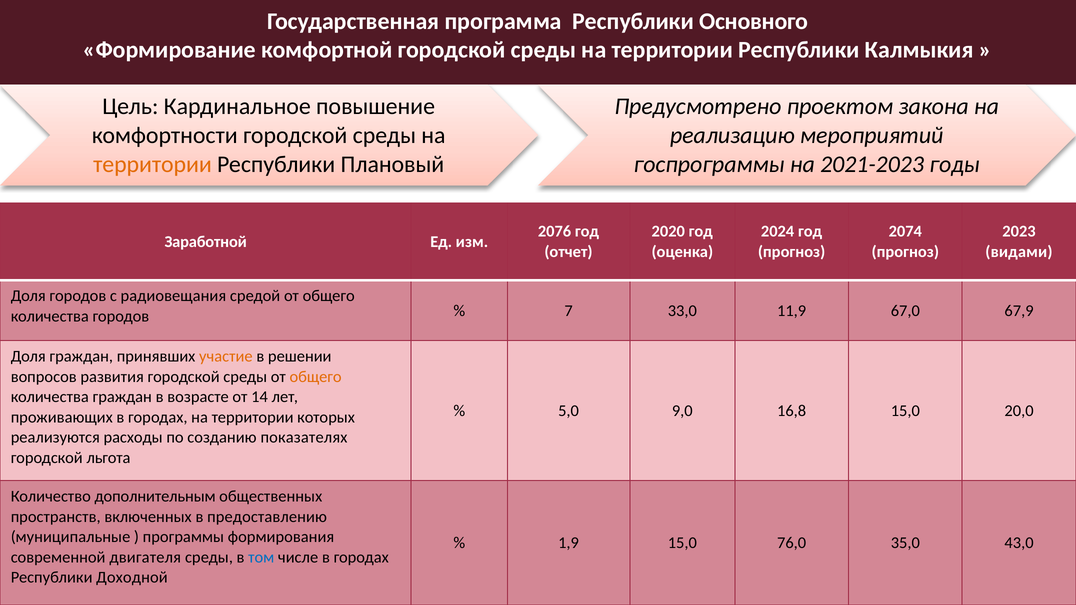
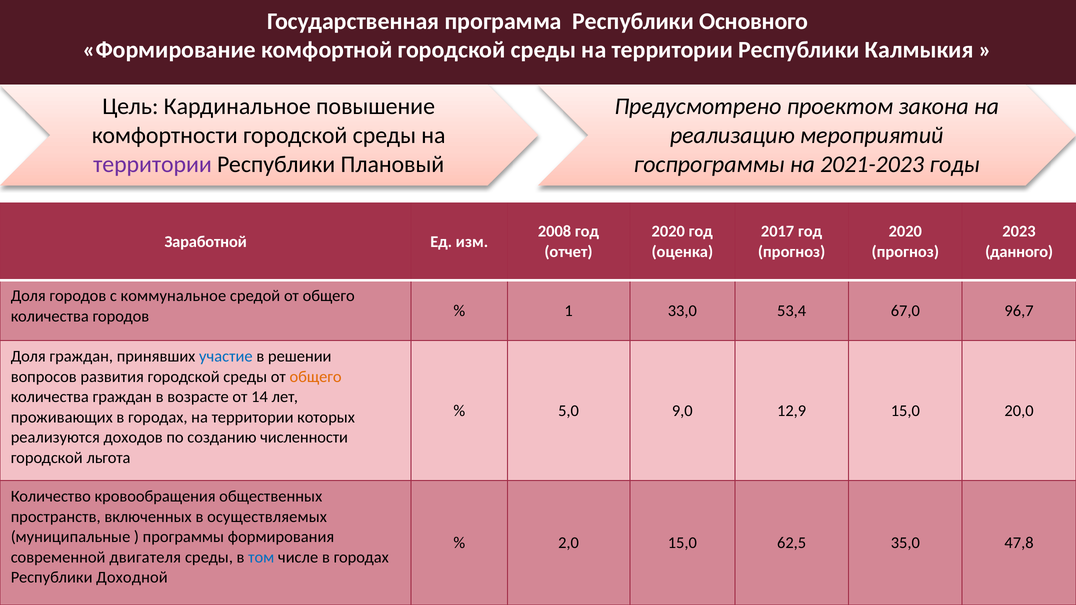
территории at (152, 165) colour: orange -> purple
2076: 2076 -> 2008
2024: 2024 -> 2017
2074 at (905, 232): 2074 -> 2020
видами: видами -> данного
радиовещания: радиовещания -> коммунальное
7: 7 -> 1
11,9: 11,9 -> 53,4
67,9: 67,9 -> 96,7
участие colour: orange -> blue
16,8: 16,8 -> 12,9
расходы: расходы -> доходов
показателях: показателях -> численности
дополнительным: дополнительным -> кровообращения
предоставлению: предоставлению -> осуществляемых
1,9: 1,9 -> 2,0
76,0: 76,0 -> 62,5
43,0: 43,0 -> 47,8
